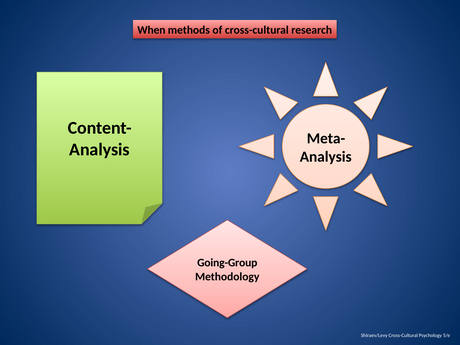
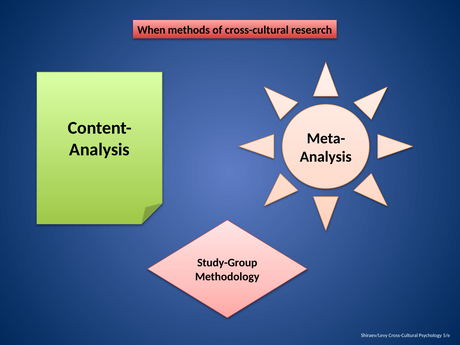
Going-Group: Going-Group -> Study-Group
